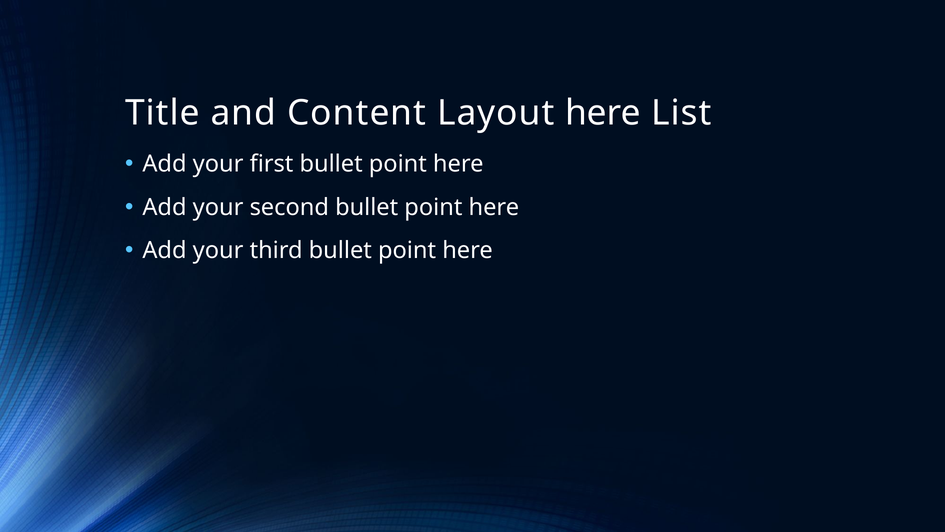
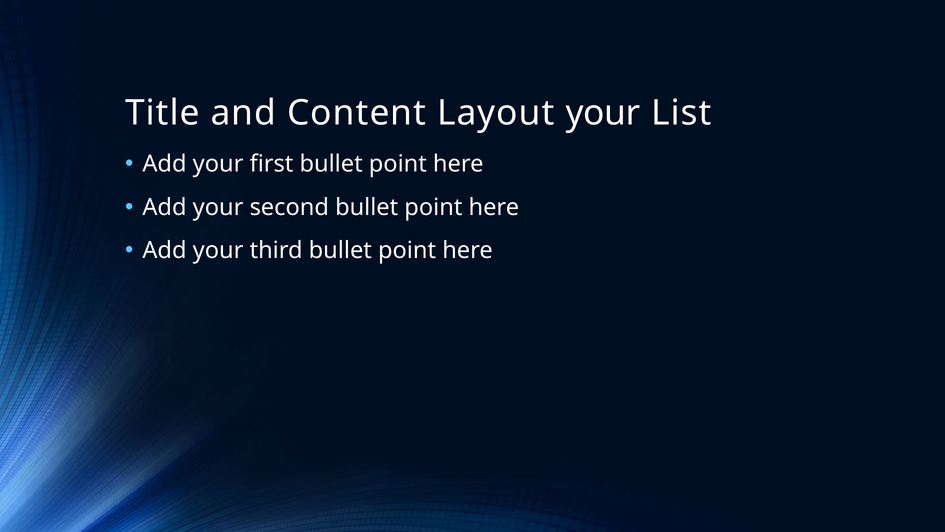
Layout here: here -> your
